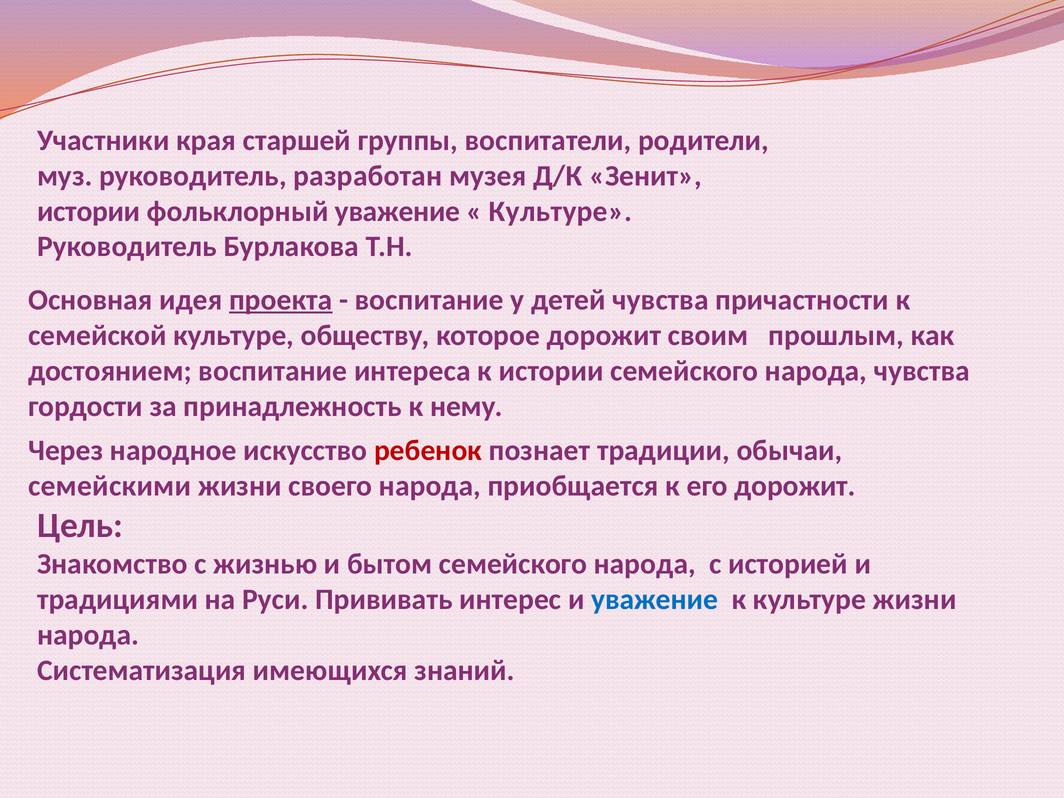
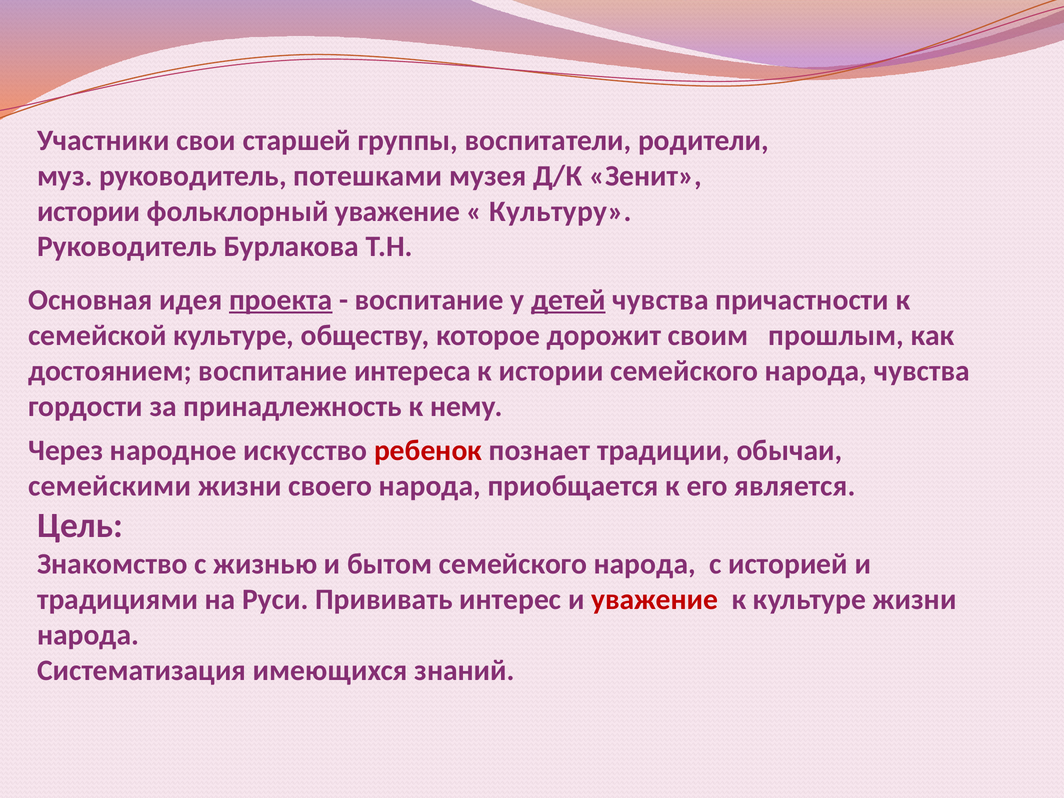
края: края -> свои
разработан: разработан -> потешками
Культуре at (561, 211): Культуре -> Культуру
детей underline: none -> present
его дорожит: дорожит -> является
уважение at (655, 600) colour: blue -> red
